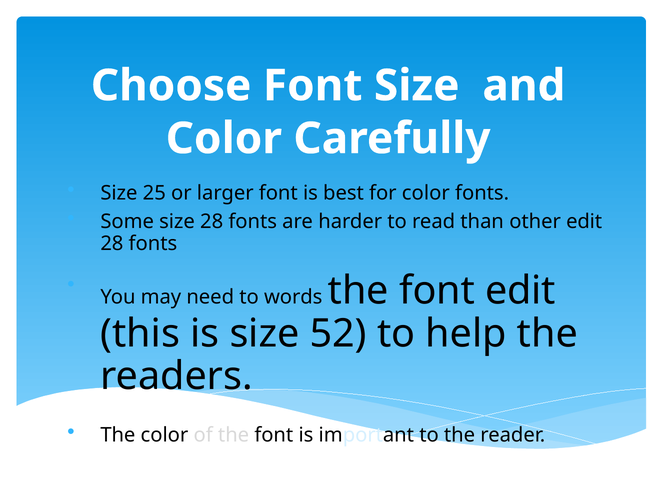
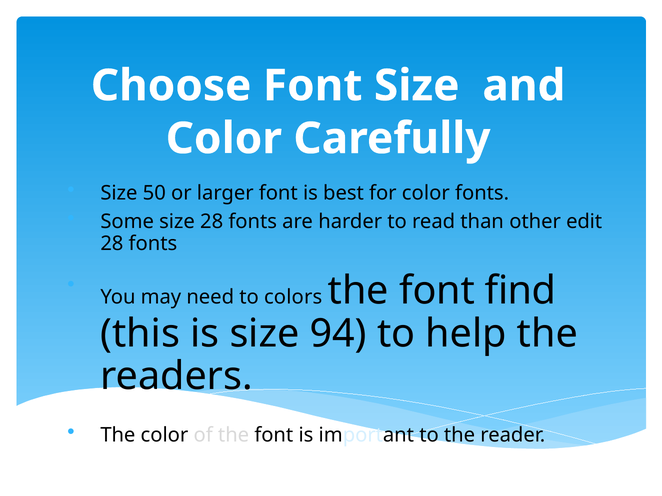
25: 25 -> 50
words: words -> colors
font edit: edit -> find
52: 52 -> 94
